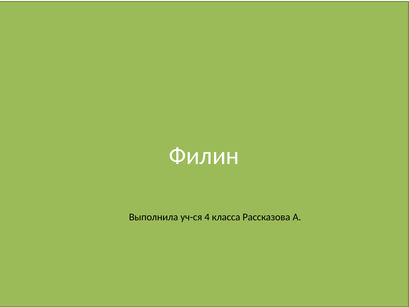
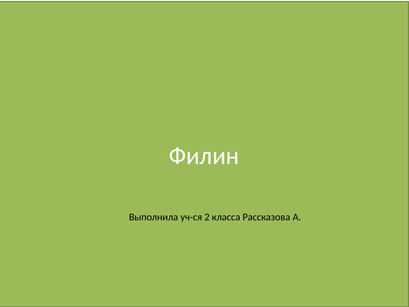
4: 4 -> 2
